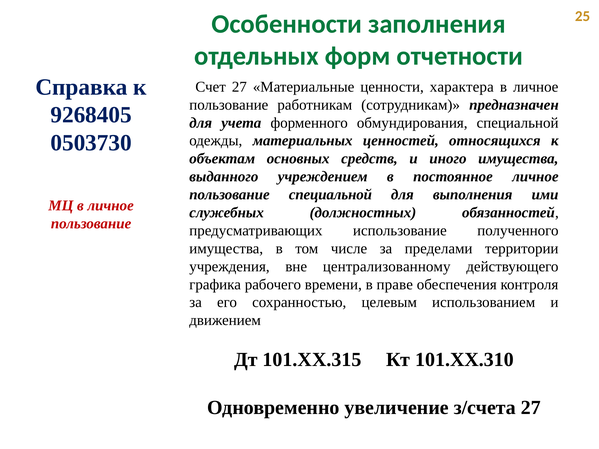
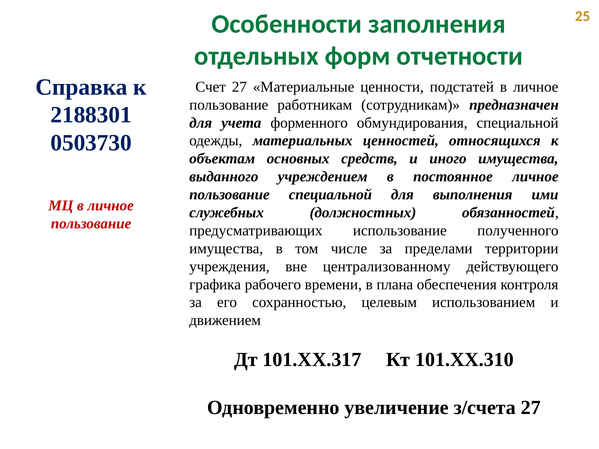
характера: характера -> подстатей
9268405: 9268405 -> 2188301
праве: праве -> плана
101.ХХ.315: 101.ХХ.315 -> 101.ХХ.317
